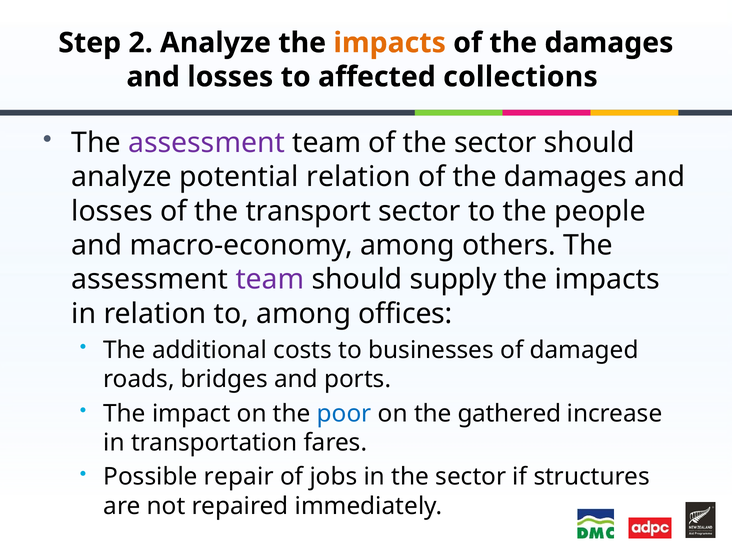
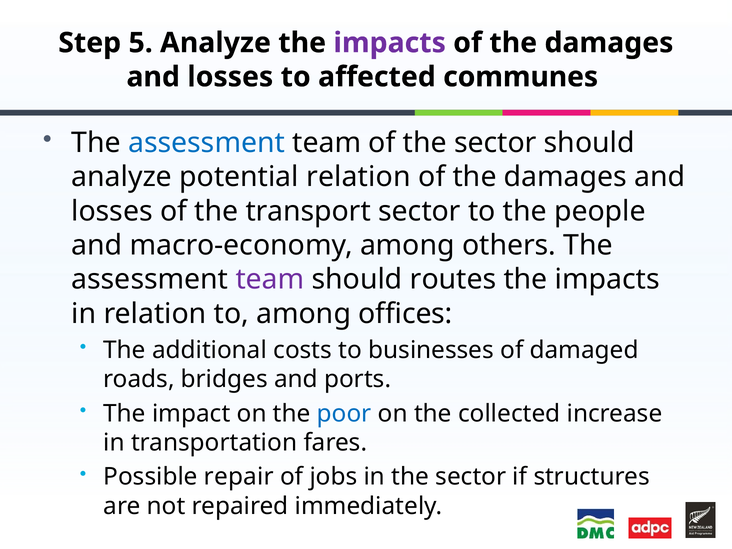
2: 2 -> 5
impacts at (390, 43) colour: orange -> purple
collections: collections -> communes
assessment at (207, 143) colour: purple -> blue
supply: supply -> routes
gathered: gathered -> collected
